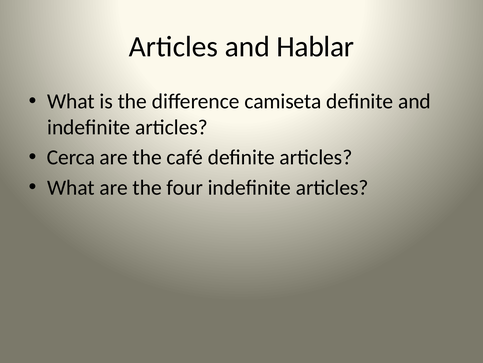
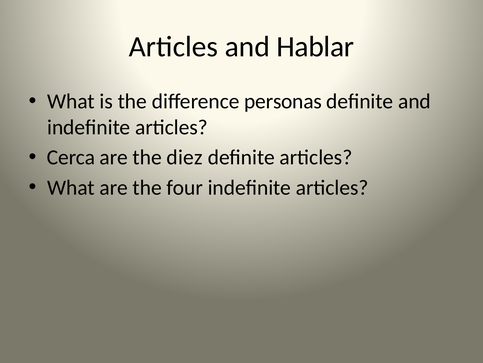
camiseta: camiseta -> personas
café: café -> diez
